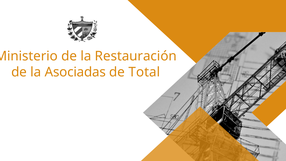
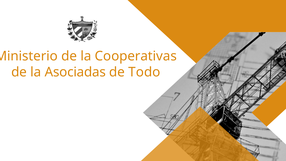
Restauración: Restauración -> Cooperativas
Total: Total -> Todo
